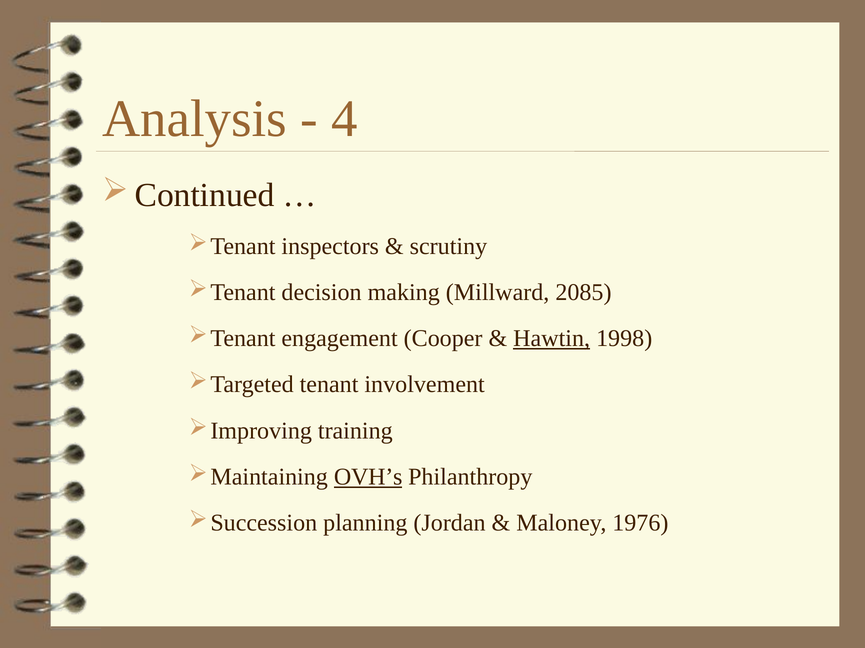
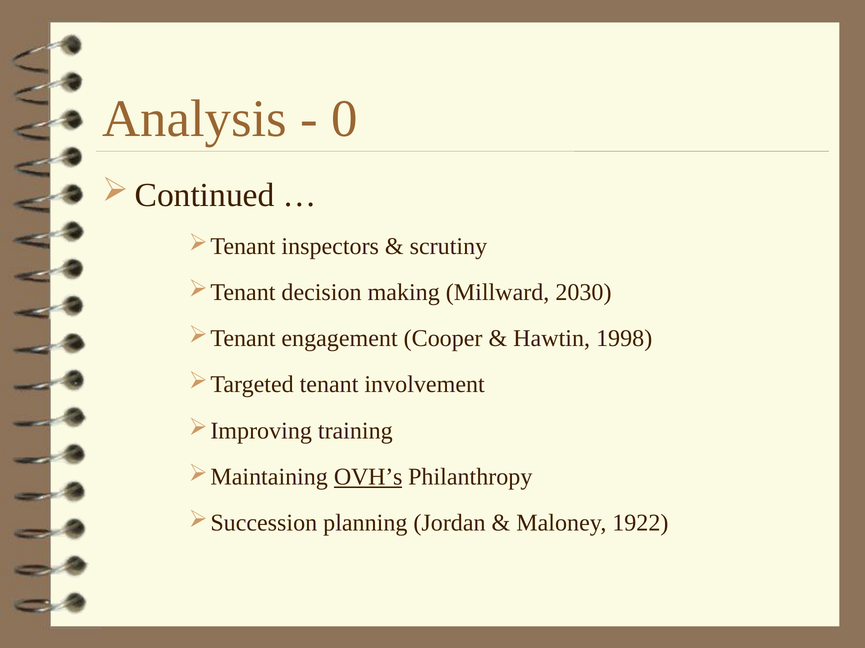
4: 4 -> 0
2085: 2085 -> 2030
Hawtin underline: present -> none
1976: 1976 -> 1922
